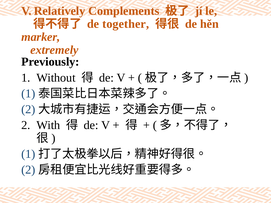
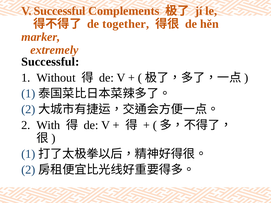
V Relatively: Relatively -> Successful
Previously at (50, 62): Previously -> Successful
